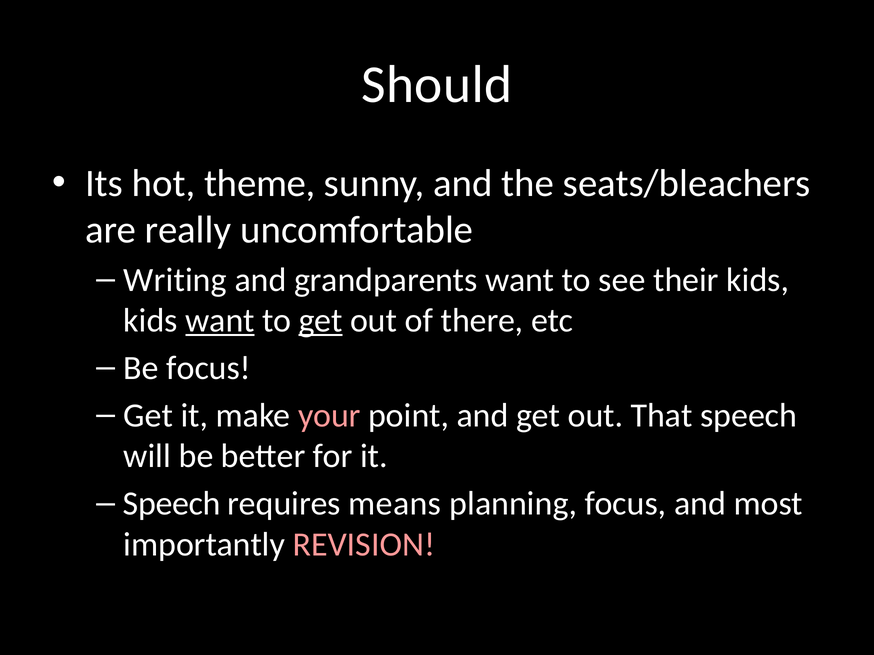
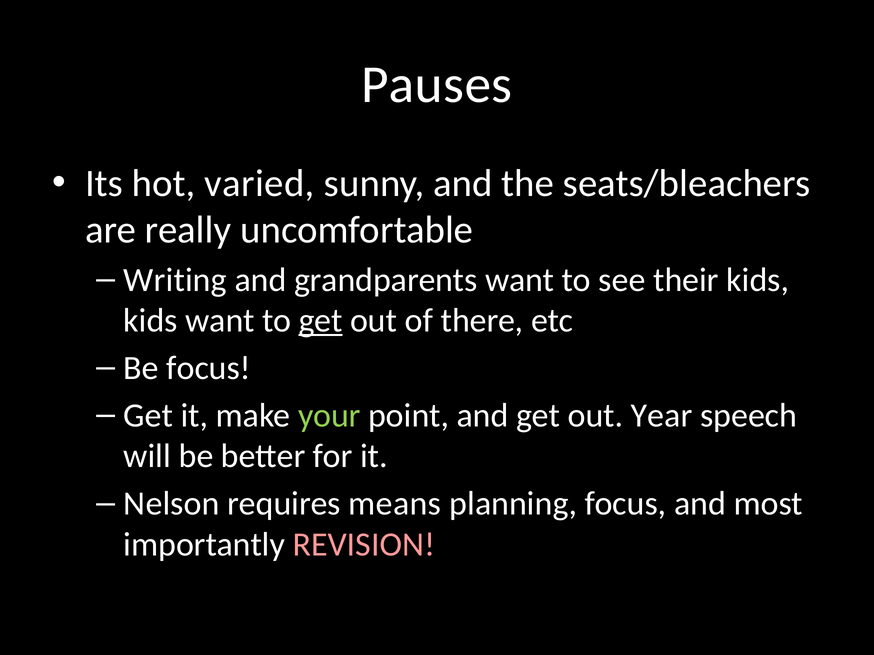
Should: Should -> Pauses
theme: theme -> varied
want at (220, 321) underline: present -> none
your colour: pink -> light green
That: That -> Year
Speech at (172, 504): Speech -> Nelson
